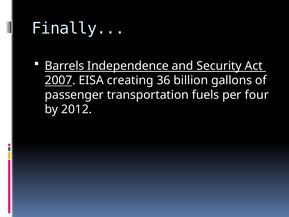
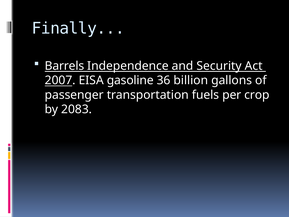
creating: creating -> gasoline
four: four -> crop
2012: 2012 -> 2083
